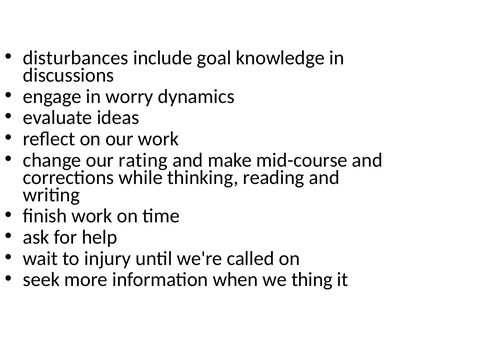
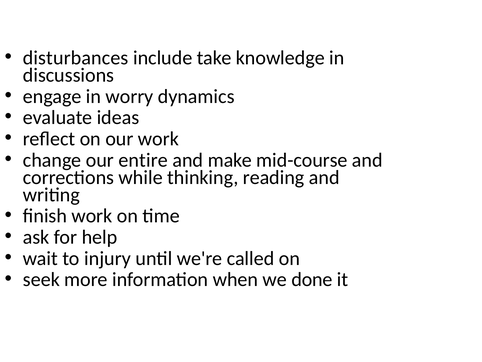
goal: goal -> take
rating: rating -> entire
thing: thing -> done
